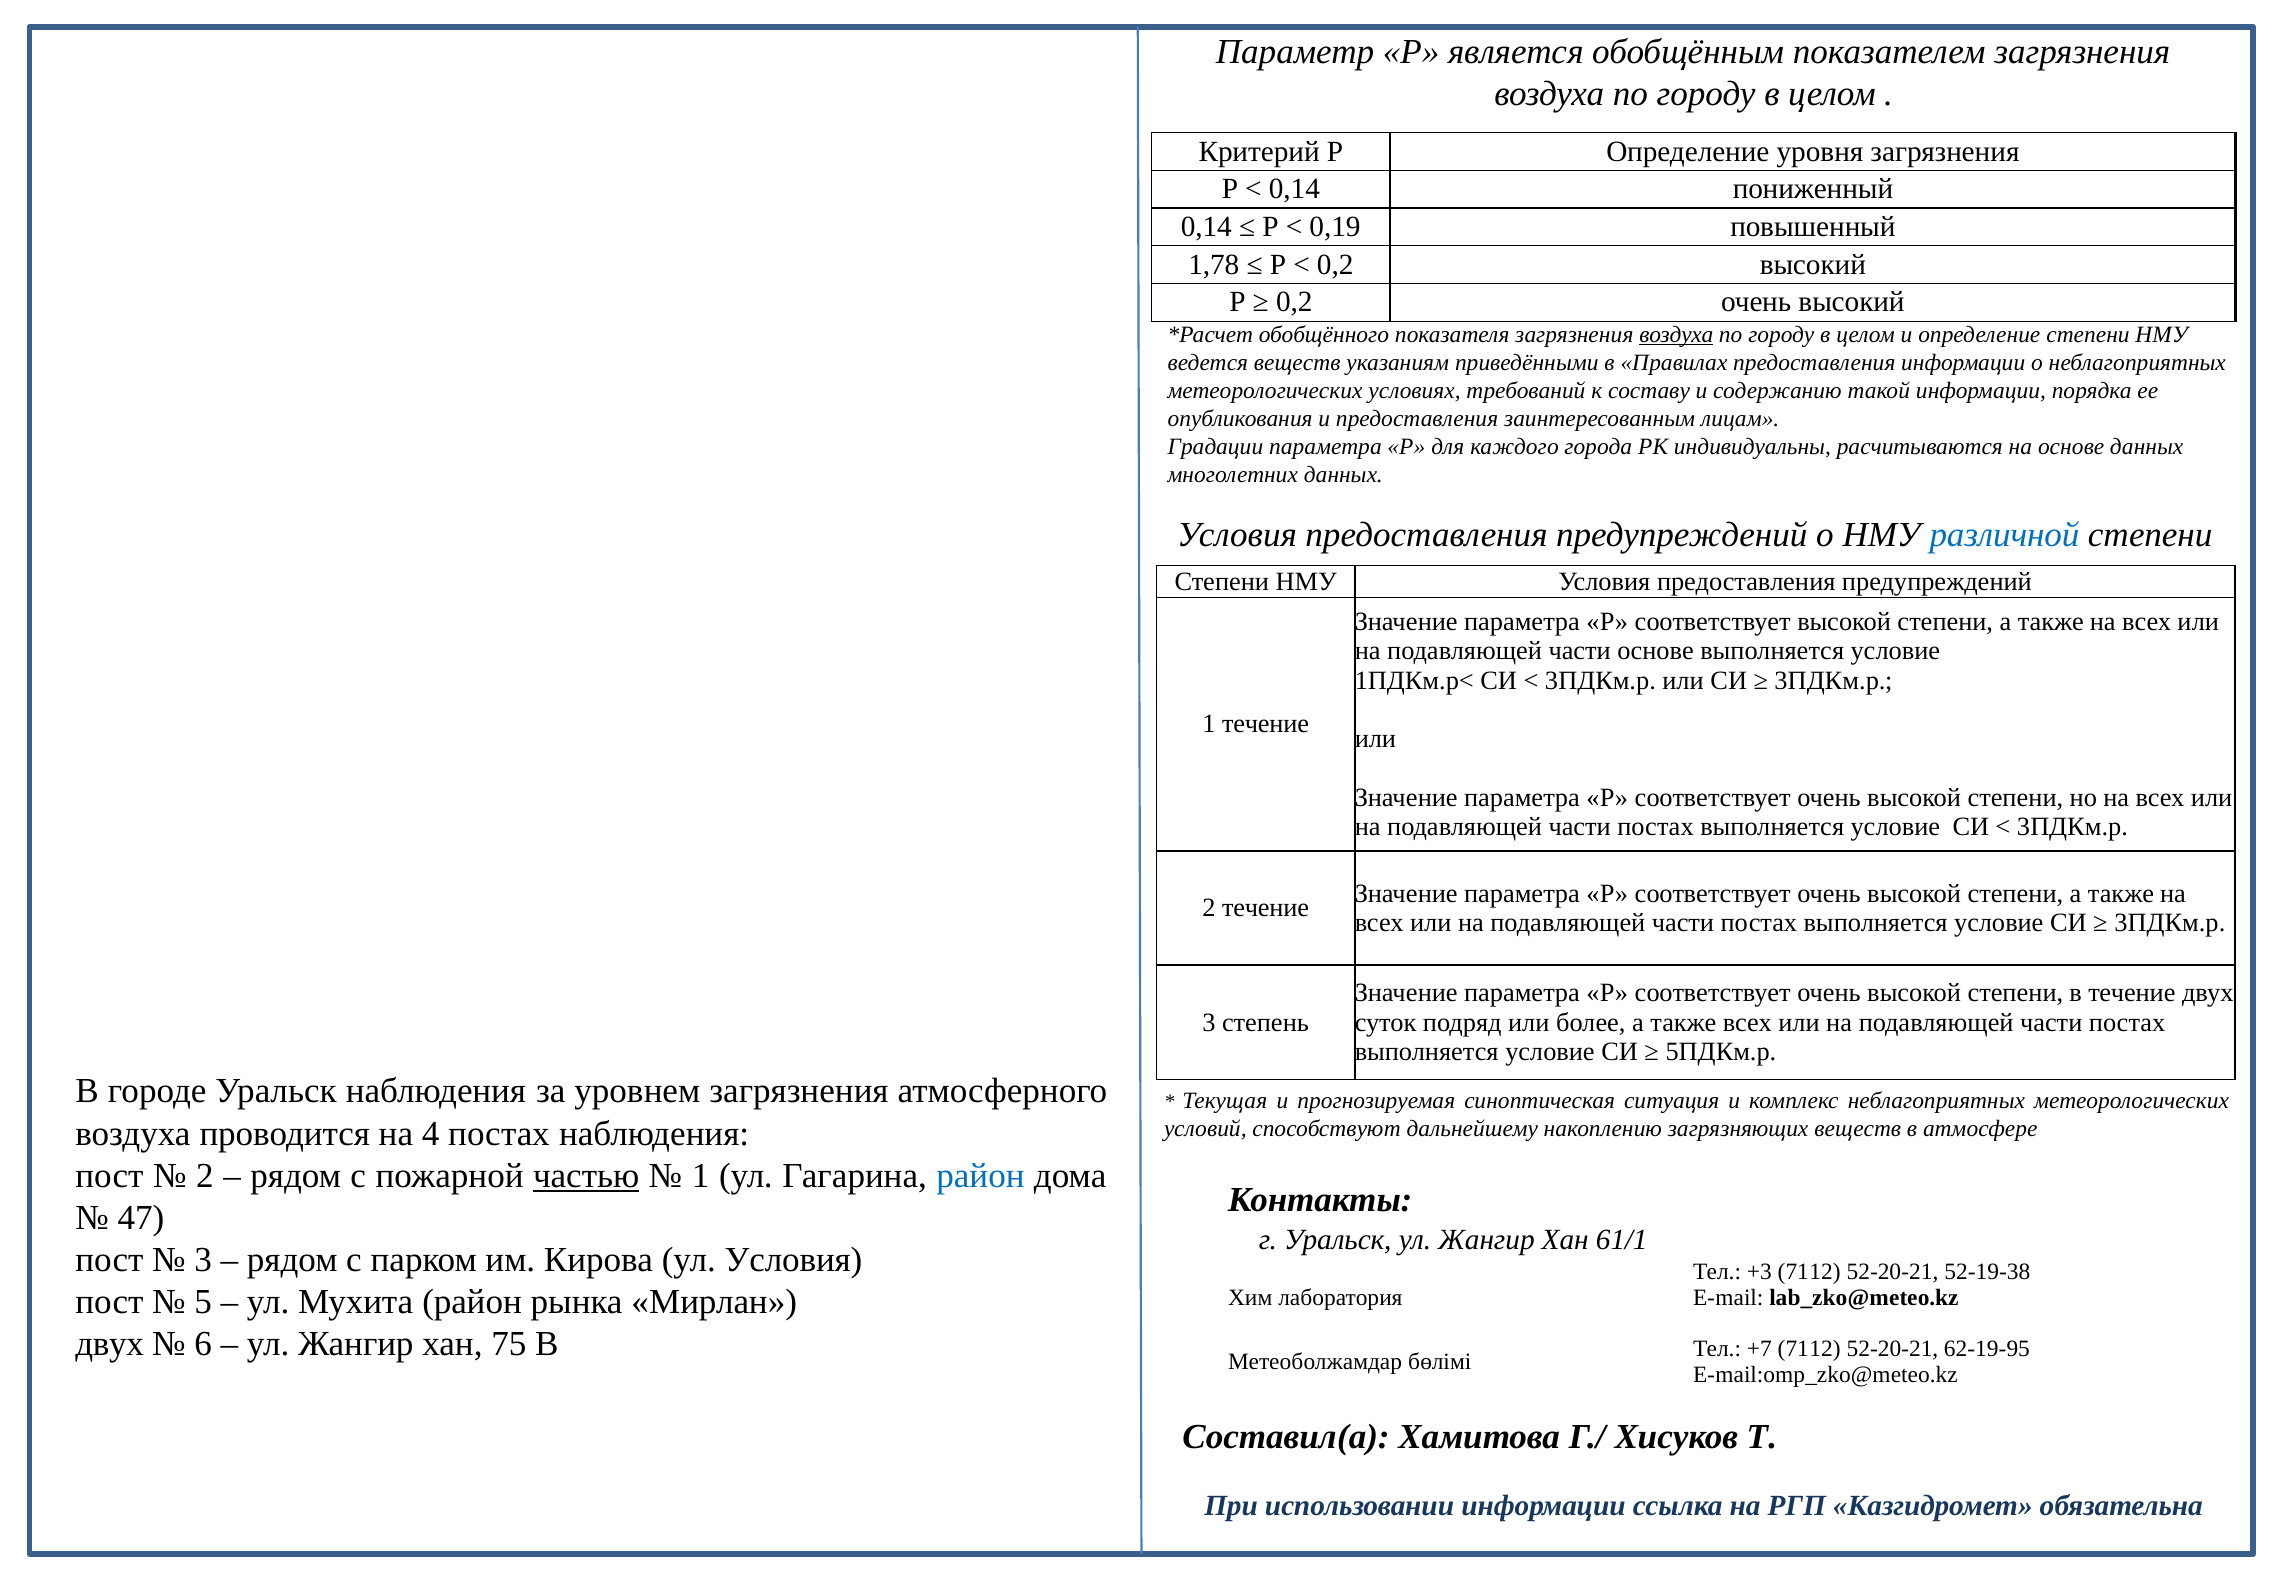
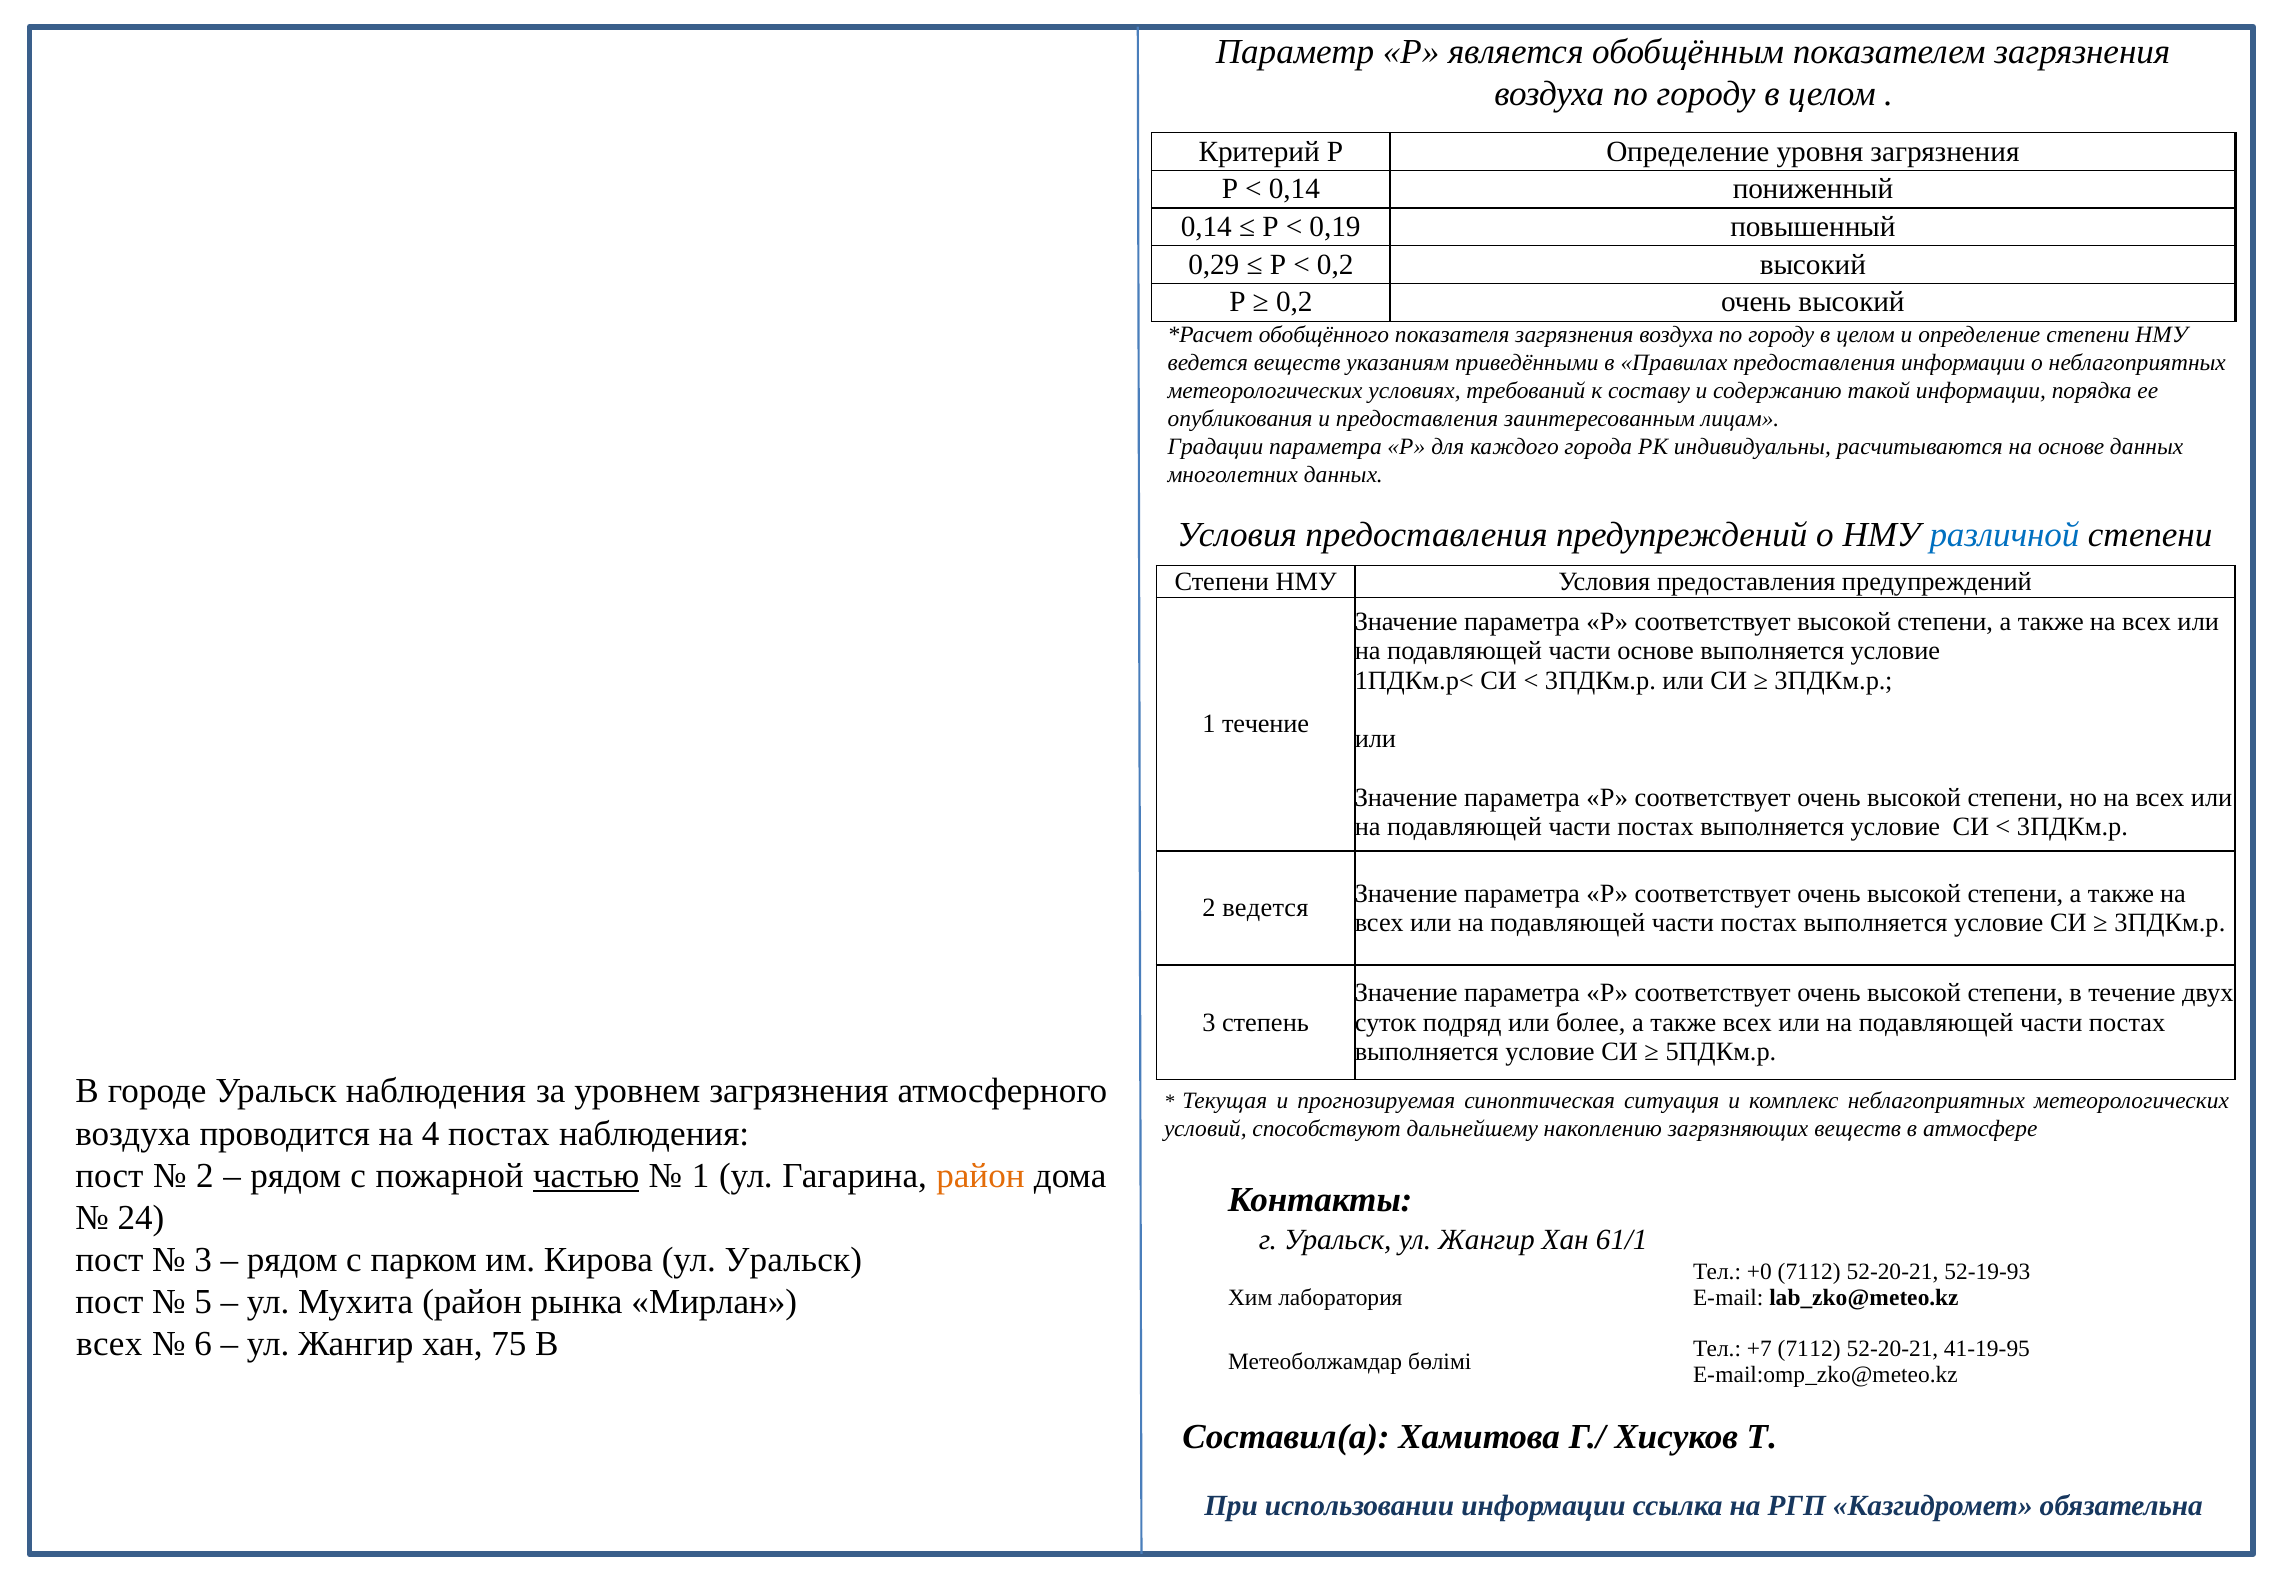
1,78: 1,78 -> 0,29
воздуха at (1676, 335) underline: present -> none
2 течение: течение -> ведется
район at (980, 1175) colour: blue -> orange
47: 47 -> 24
ул Условия: Условия -> Уральск
+3: +3 -> +0
52-19-38: 52-19-38 -> 52-19-93
двух at (110, 1344): двух -> всех
62-19-95: 62-19-95 -> 41-19-95
